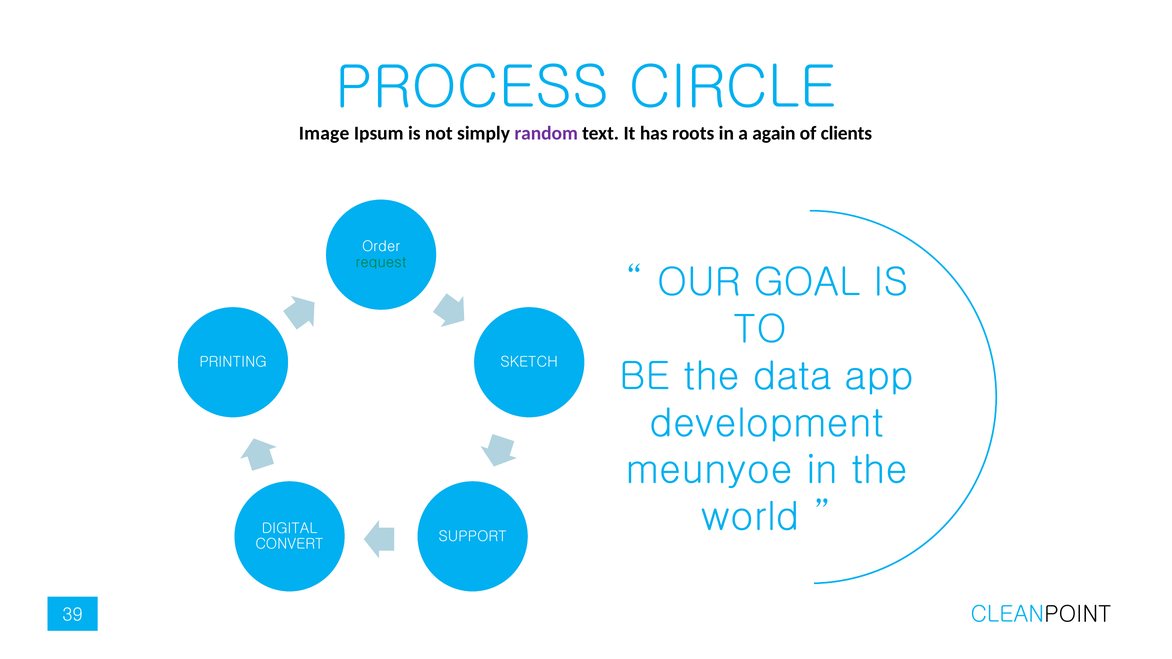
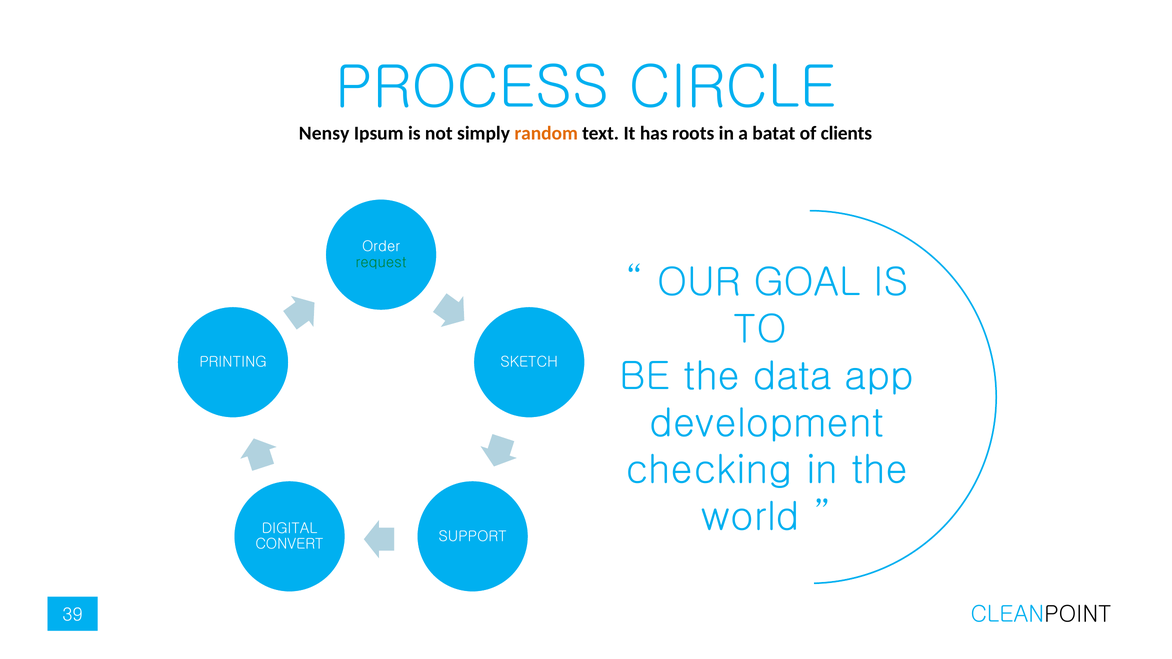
Image: Image -> Nensy
random colour: purple -> orange
again: again -> batat
meunyoe: meunyoe -> checking
